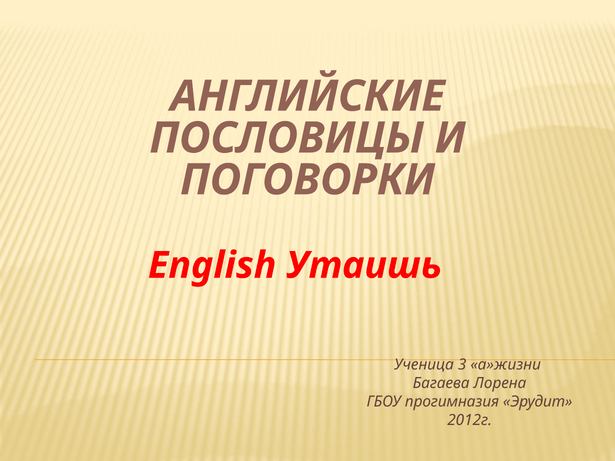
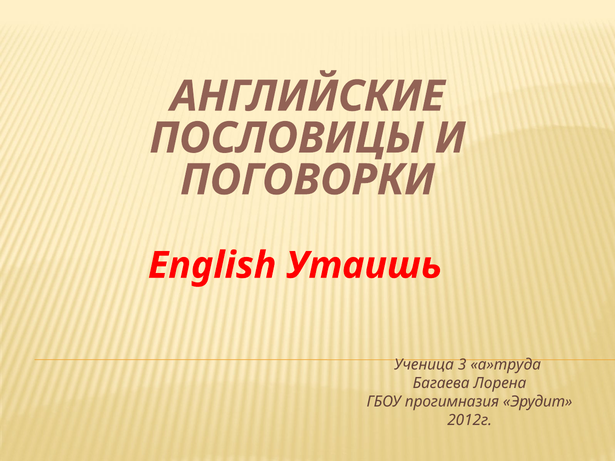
а»жизни: а»жизни -> а»труда
